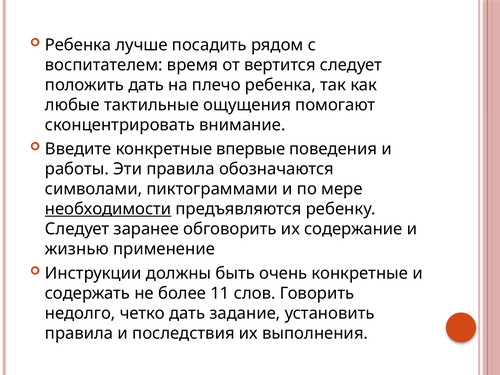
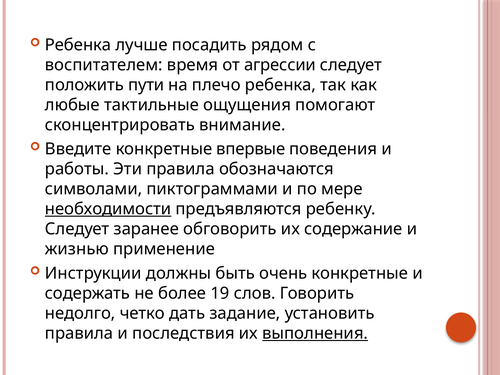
вертится: вертится -> агрессии
положить дать: дать -> пути
11: 11 -> 19
выполнения underline: none -> present
